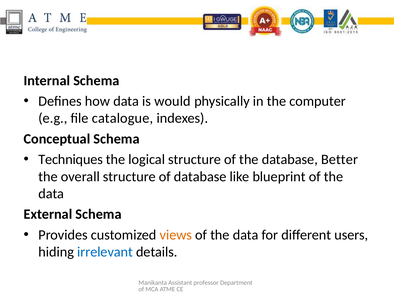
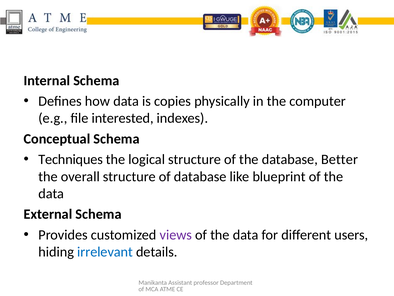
would: would -> copies
catalogue: catalogue -> interested
views colour: orange -> purple
